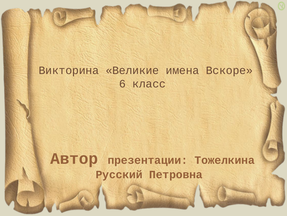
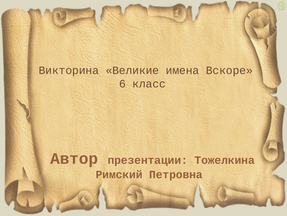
Русский: Русский -> Римский
